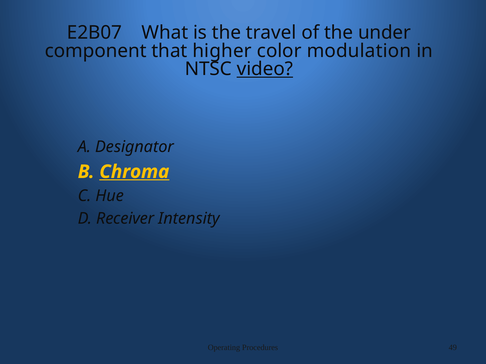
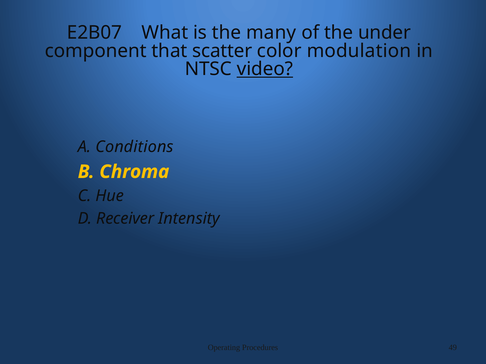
travel: travel -> many
higher: higher -> scatter
Designator: Designator -> Conditions
Chroma underline: present -> none
